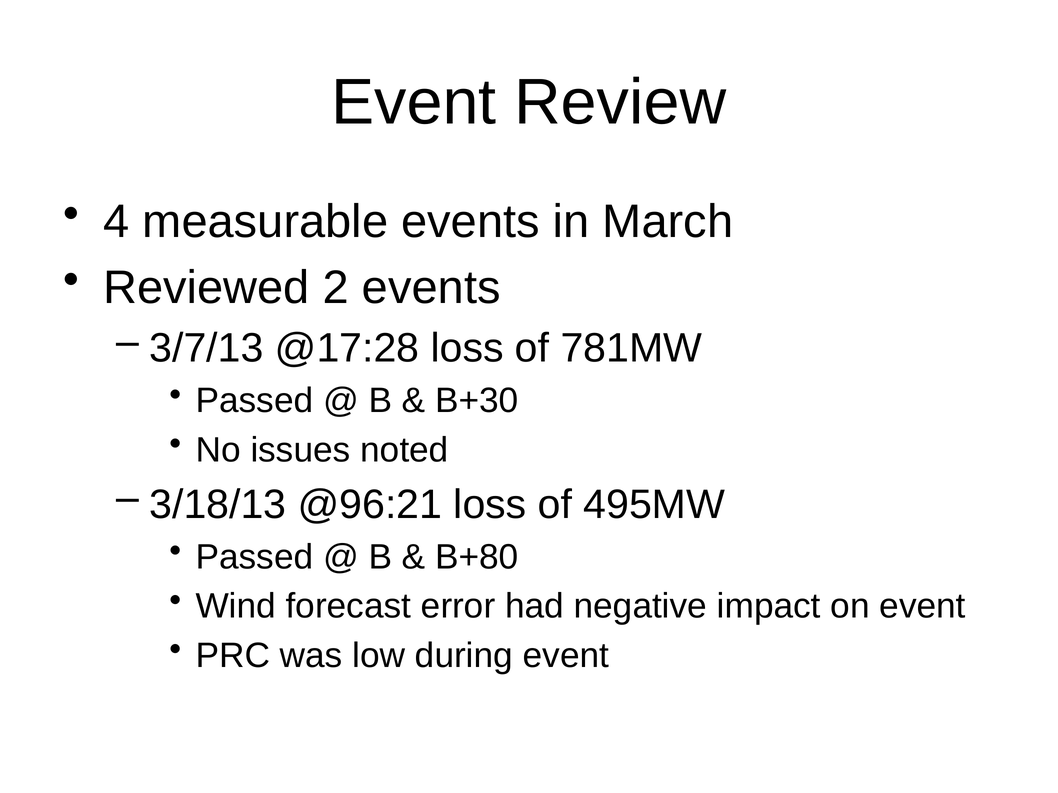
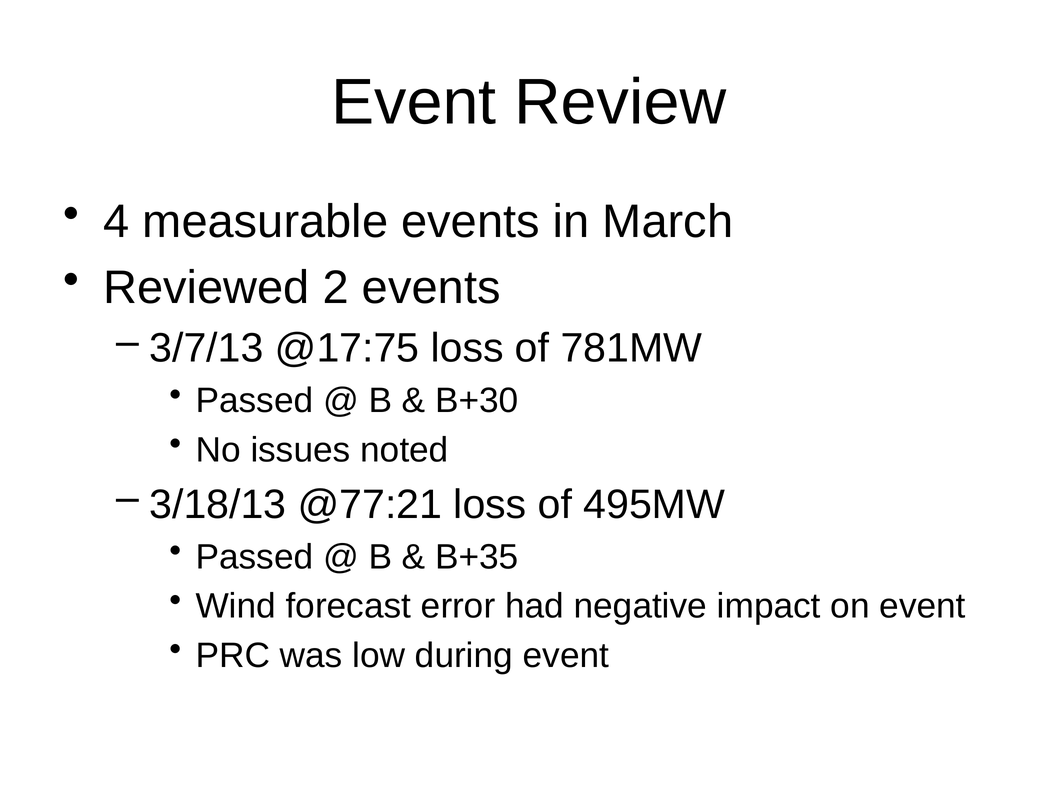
@17:28: @17:28 -> @17:75
@96:21: @96:21 -> @77:21
B+80: B+80 -> B+35
